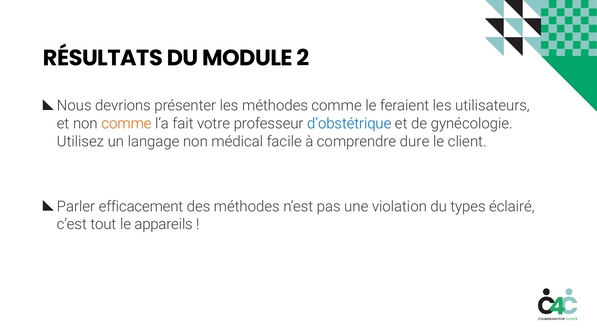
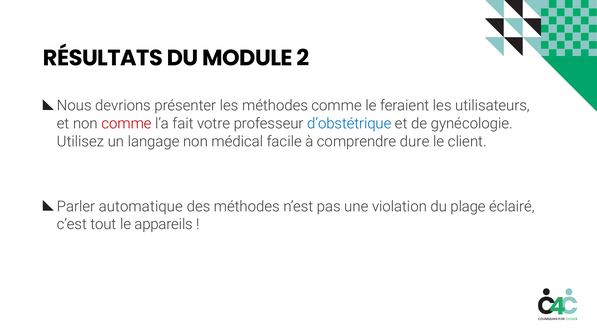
comme at (127, 123) colour: orange -> red
efficacement: efficacement -> automatique
types: types -> plage
